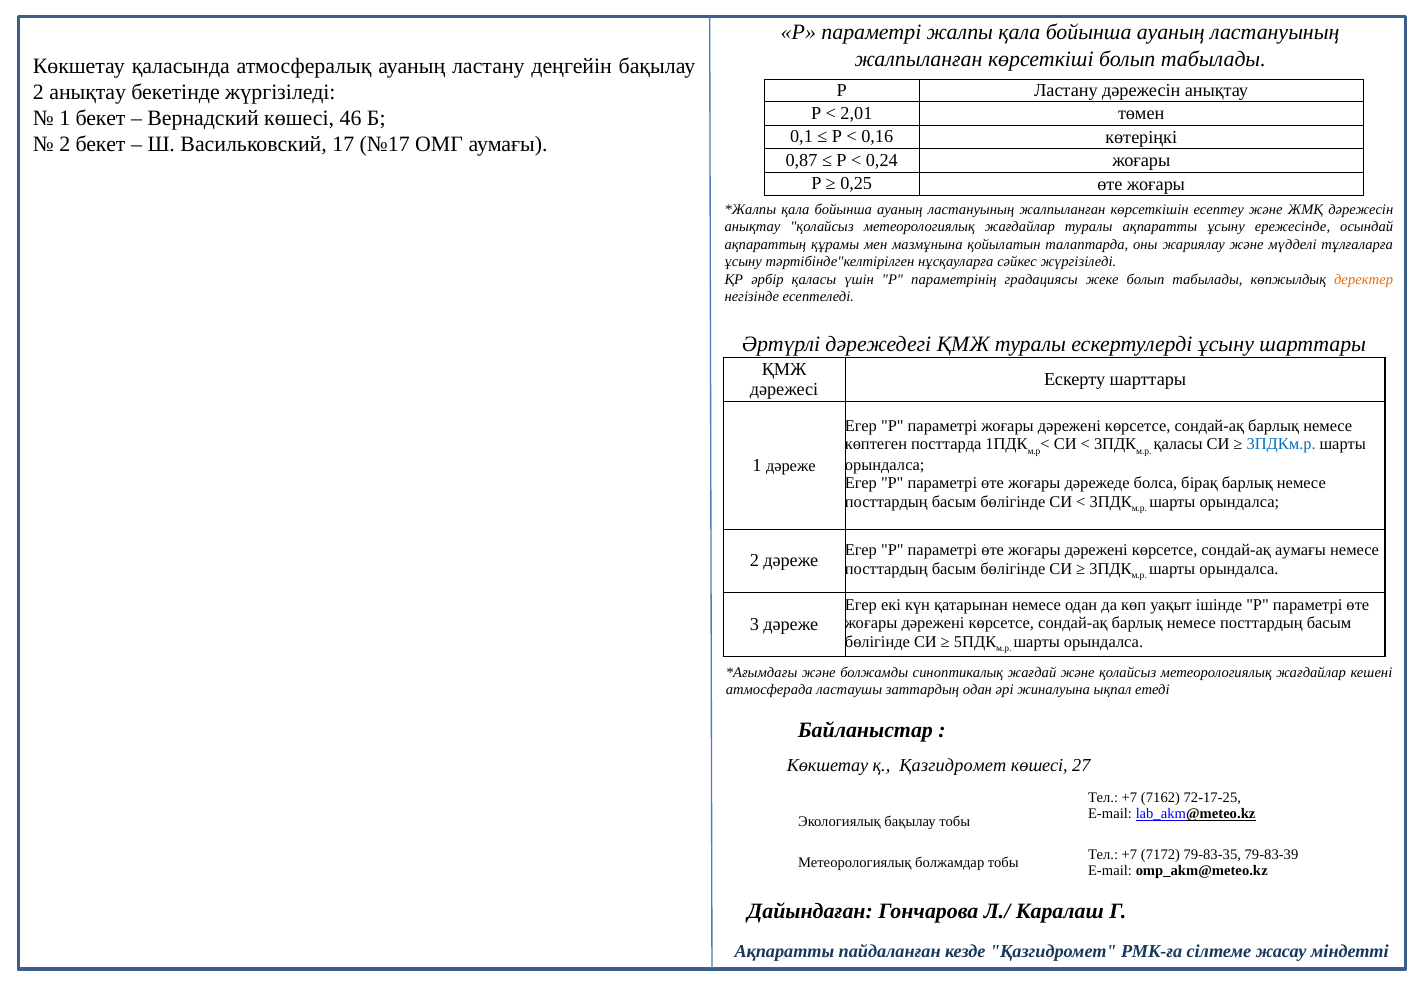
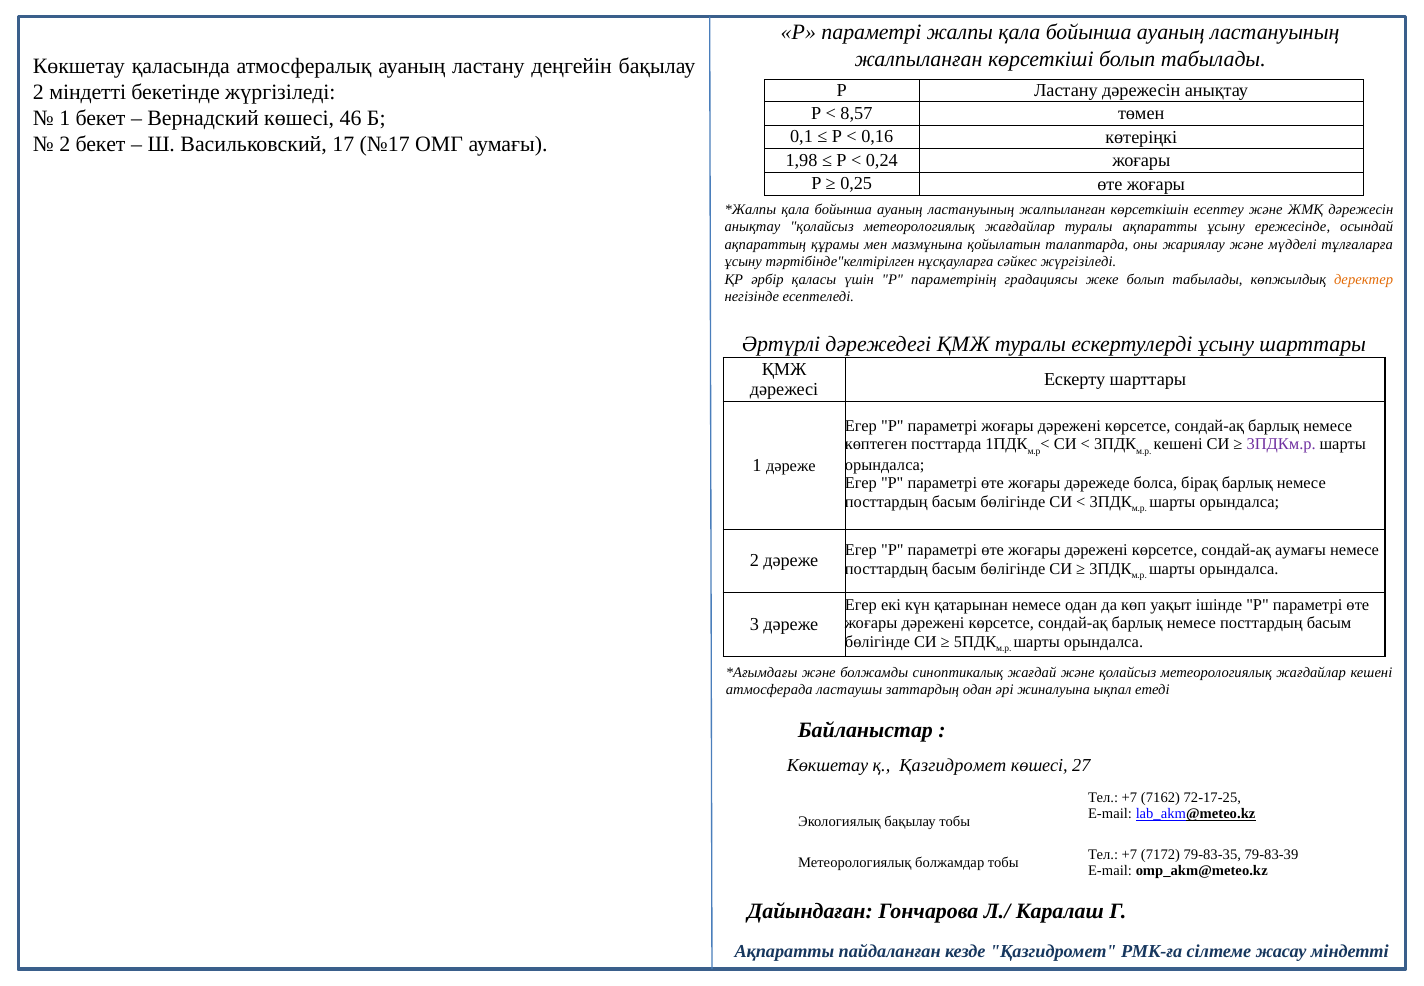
2 анықтау: анықтау -> міндетті
2,01: 2,01 -> 8,57
0,87: 0,87 -> 1,98
қаласы at (1178, 444): қаласы -> кешені
3ПДКм.р colour: blue -> purple
